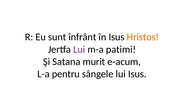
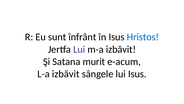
Hristos colour: orange -> blue
m-a patimi: patimi -> izbăvit
L-a pentru: pentru -> izbăvit
